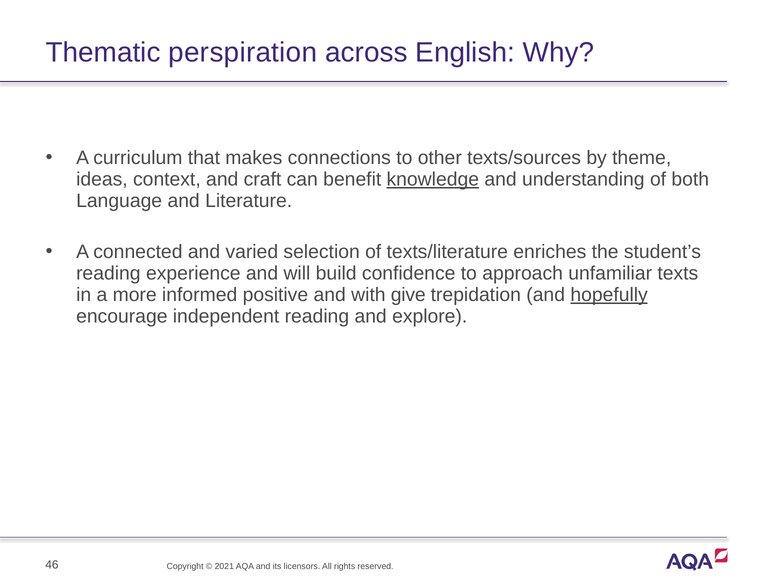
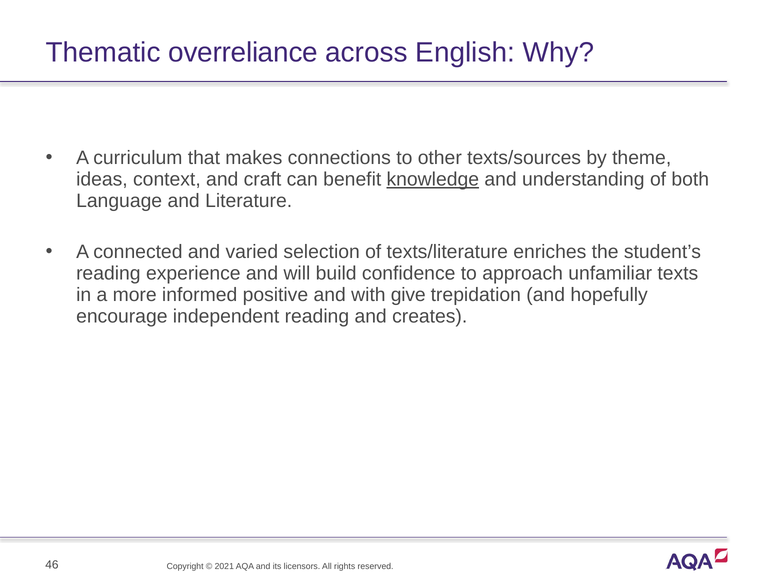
perspiration: perspiration -> overreliance
hopefully underline: present -> none
explore: explore -> creates
